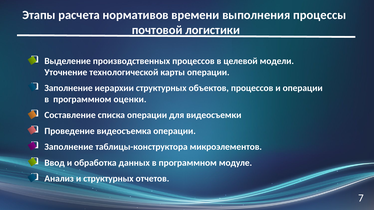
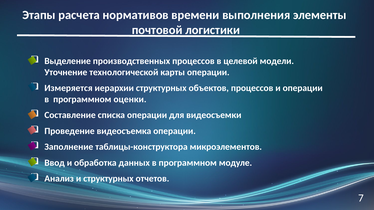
процессы: процессы -> элементы
Заполнение at (69, 88): Заполнение -> Измеряется
